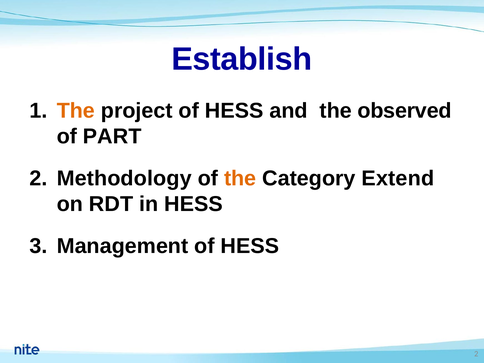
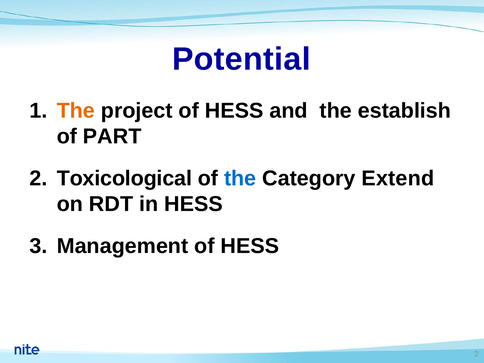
Establish: Establish -> Potential
observed: observed -> establish
Methodology: Methodology -> Toxicological
the at (240, 178) colour: orange -> blue
